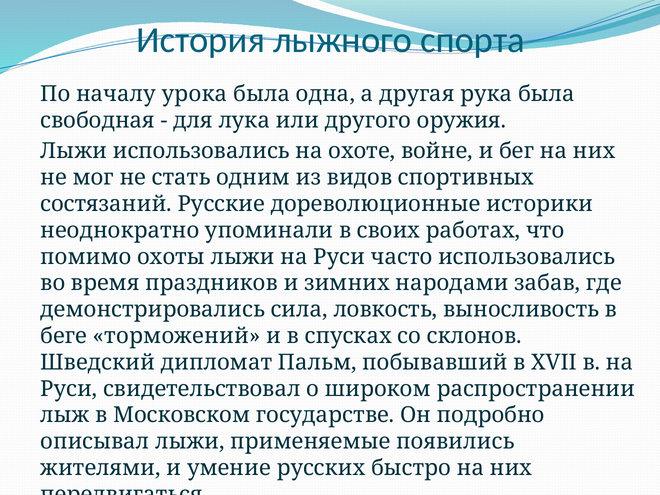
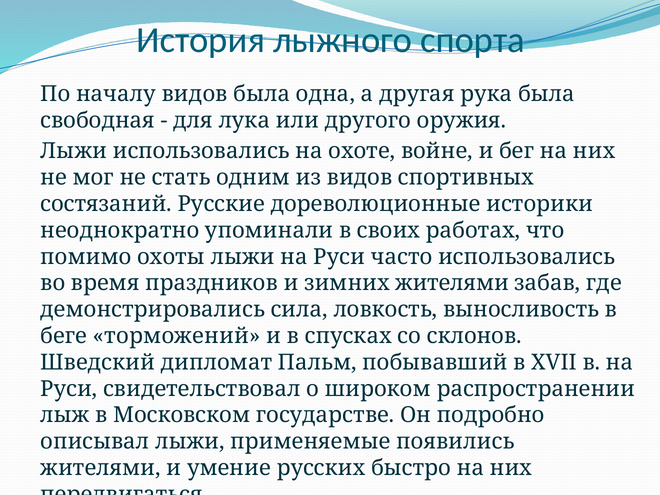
началу урока: урока -> видов
зимних народами: народами -> жителями
